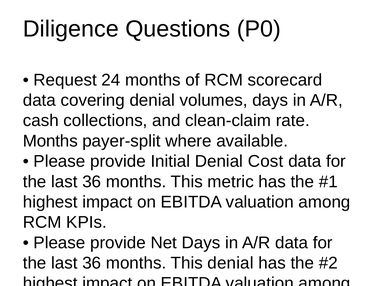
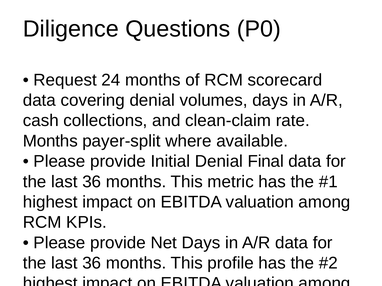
Denial Cost: Cost -> Final
This denial: denial -> profile
